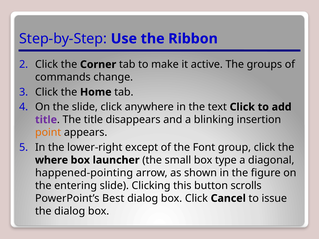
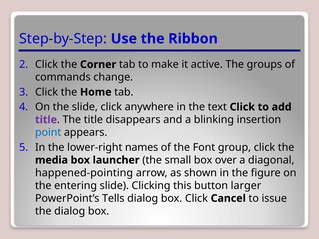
point colour: orange -> blue
except: except -> names
where: where -> media
type: type -> over
scrolls: scrolls -> larger
Best: Best -> Tells
